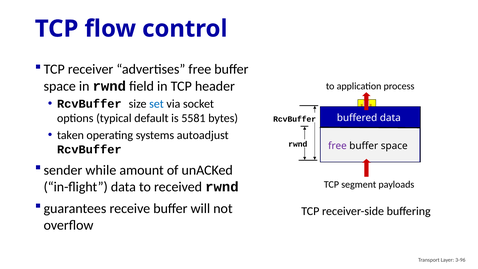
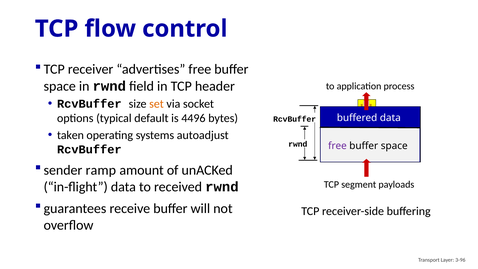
set colour: blue -> orange
5581: 5581 -> 4496
while: while -> ramp
